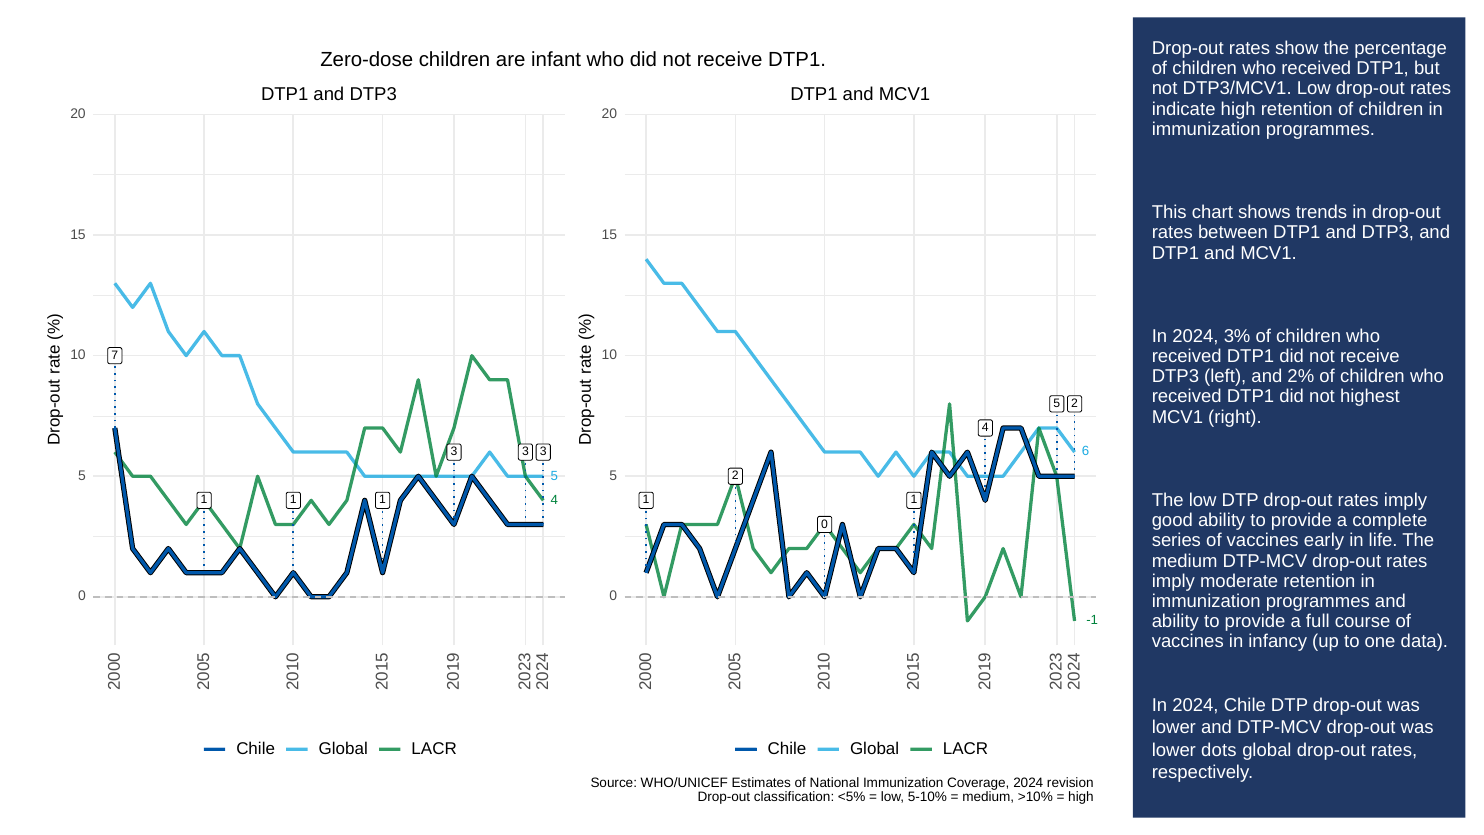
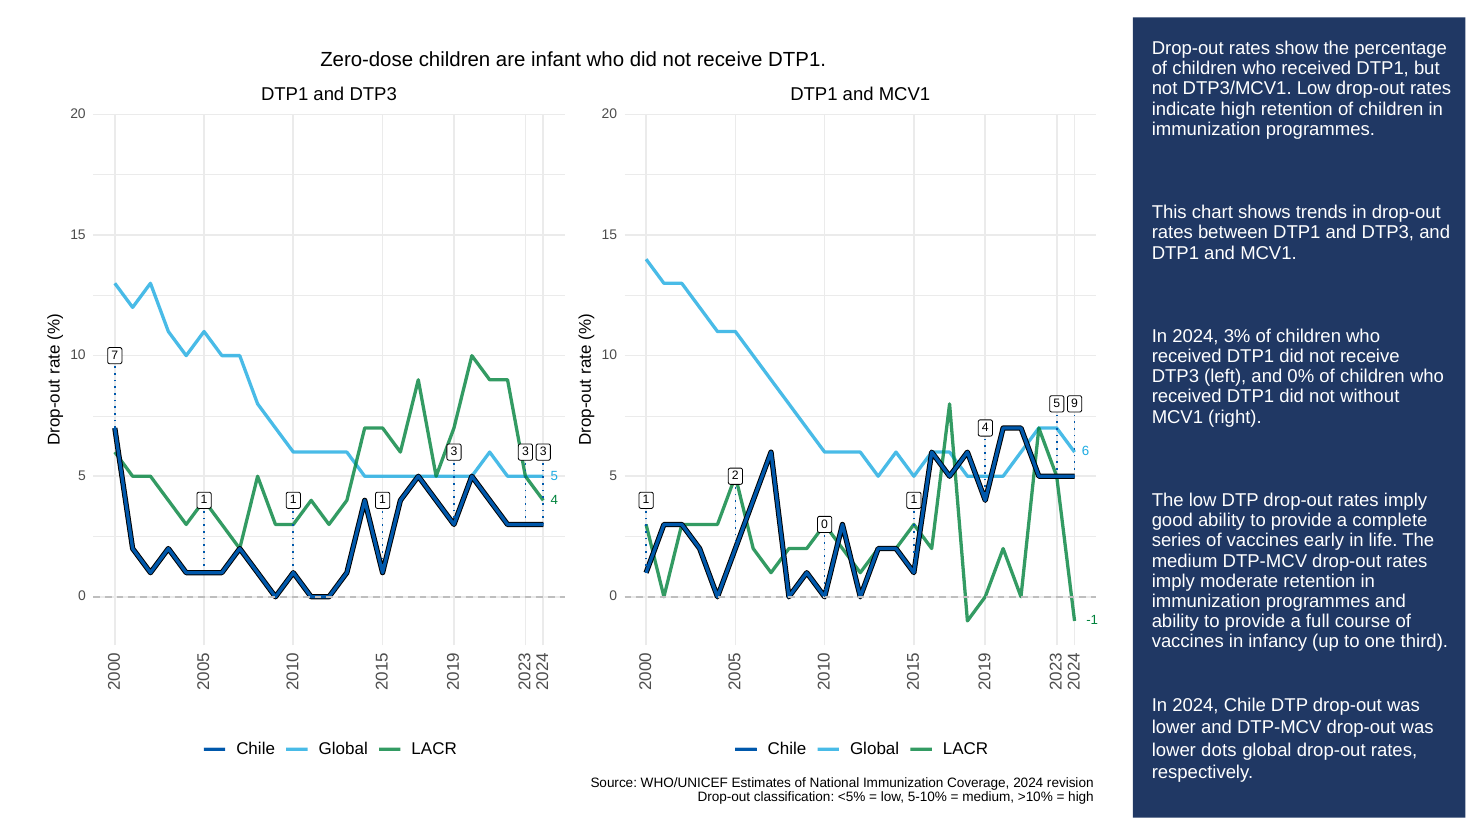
2%: 2% -> 0%
highest: highest -> without
2 at (1075, 403): 2 -> 9
data: data -> third
